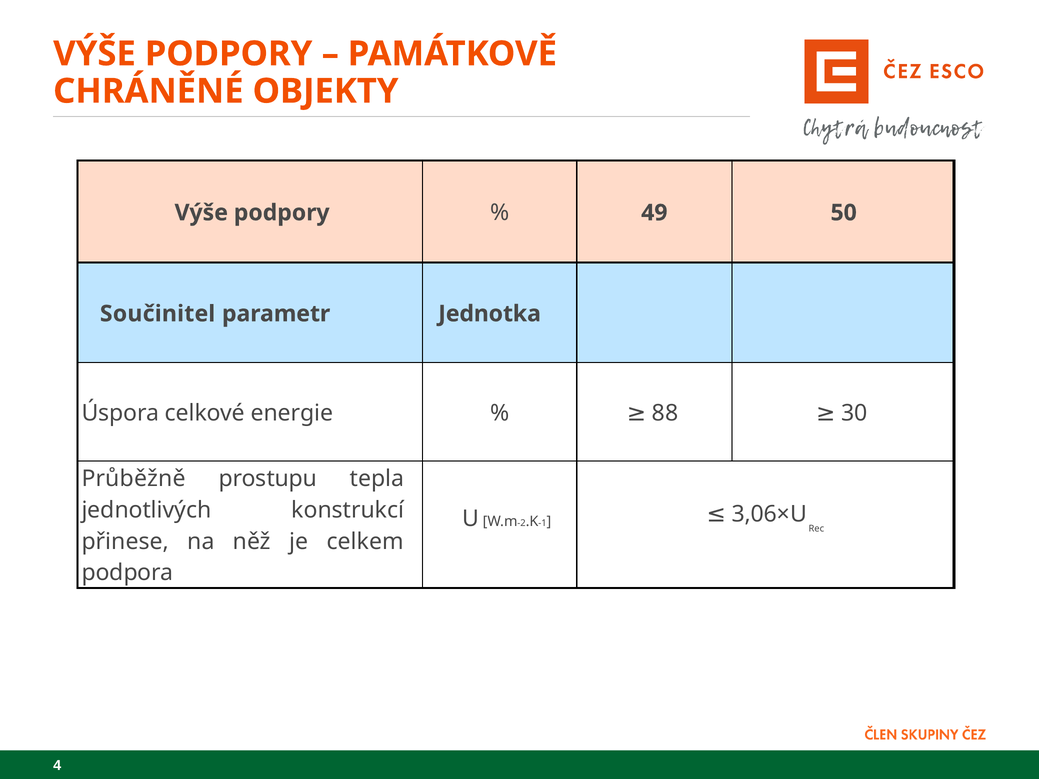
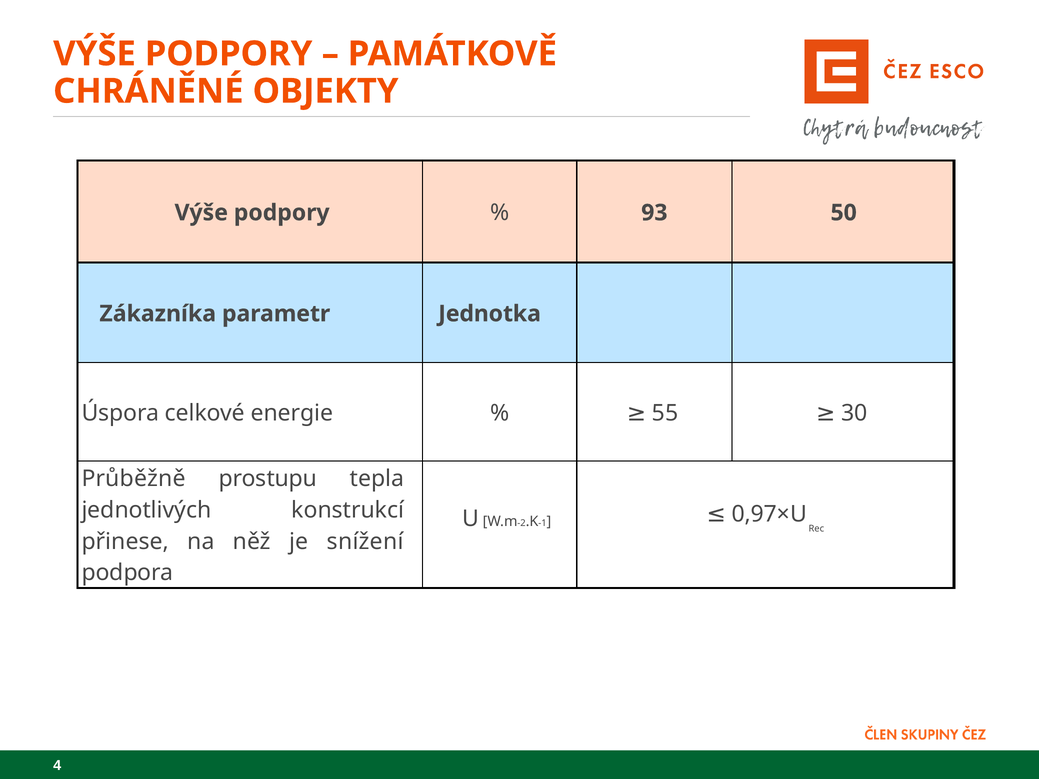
49: 49 -> 93
Součinitel: Součinitel -> Zákazníka
88: 88 -> 55
3,06×U: 3,06×U -> 0,97×U
celkem: celkem -> snížení
